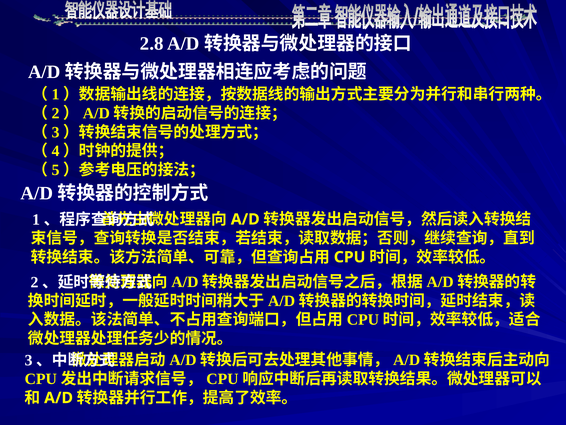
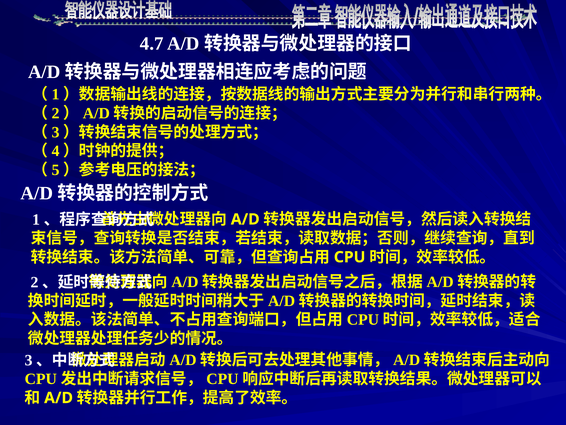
2.8: 2.8 -> 4.7
